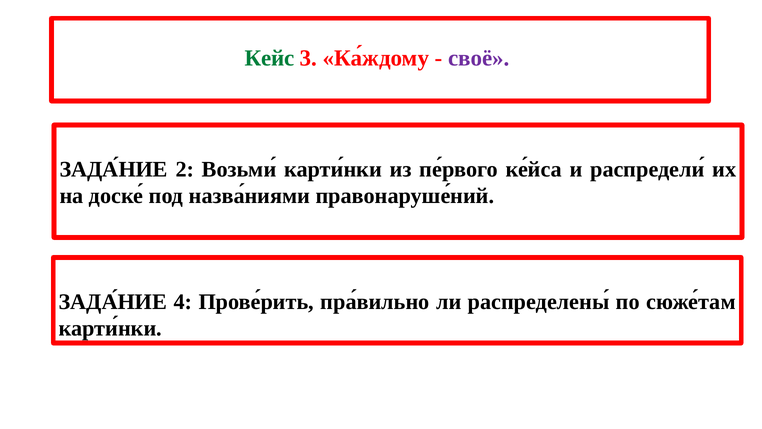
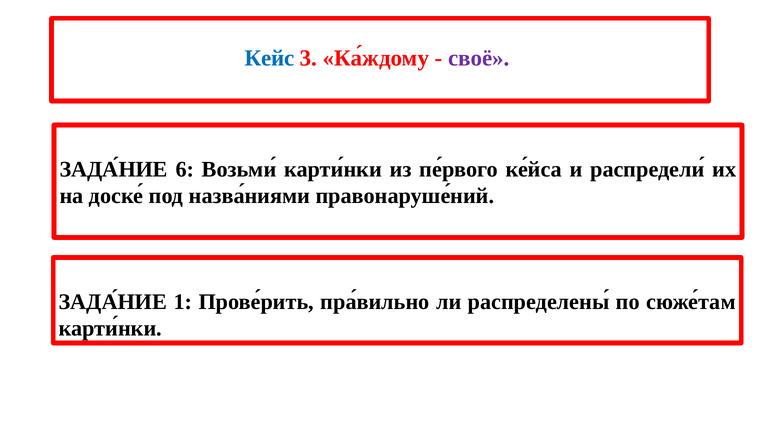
Кейс colour: green -> blue
2: 2 -> 6
4: 4 -> 1
